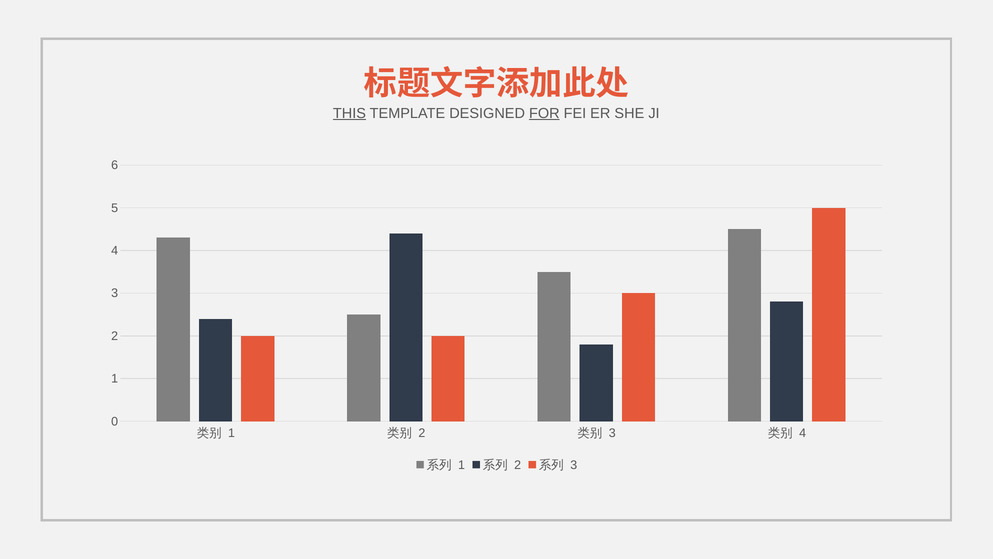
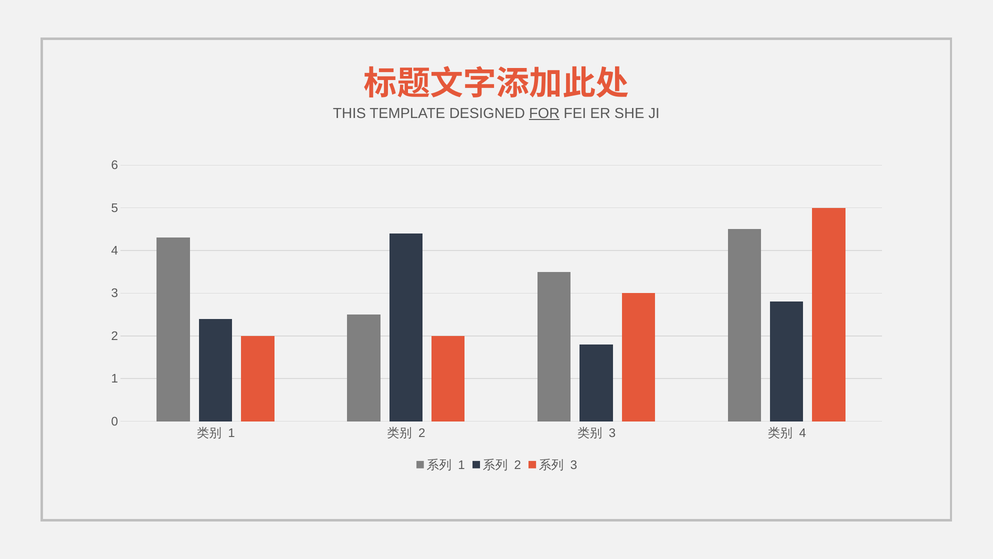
THIS underline: present -> none
